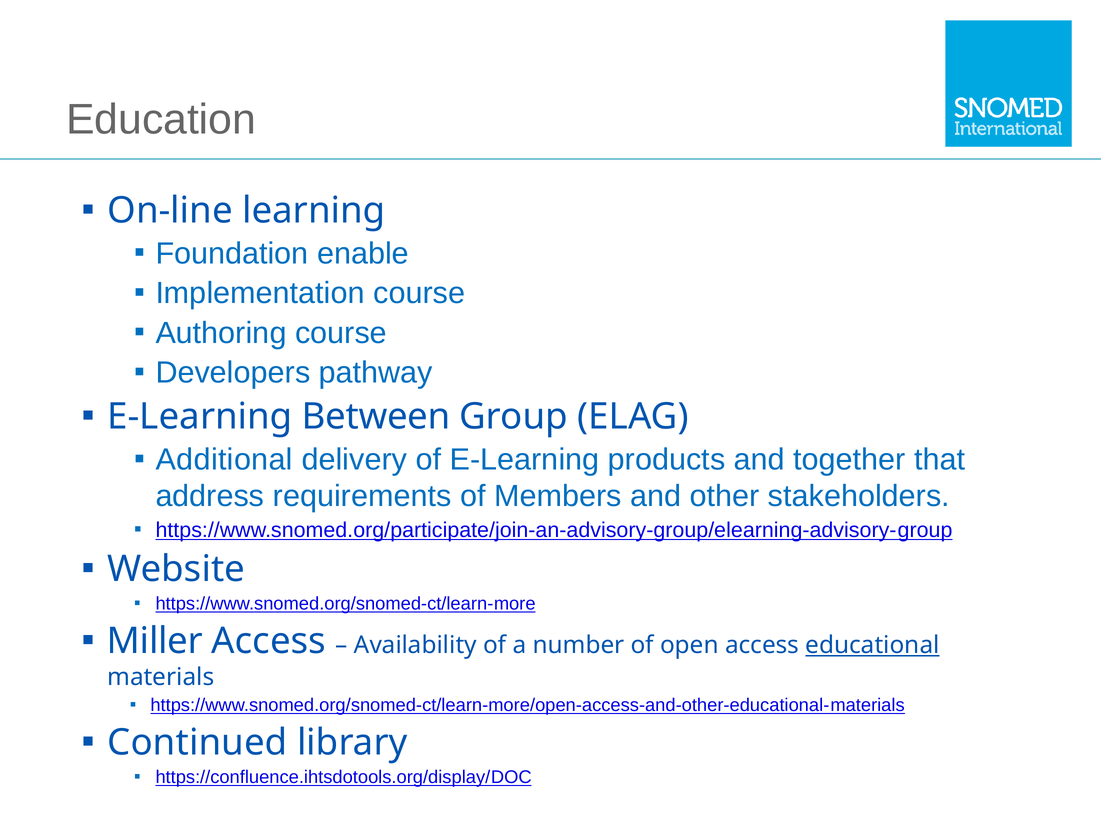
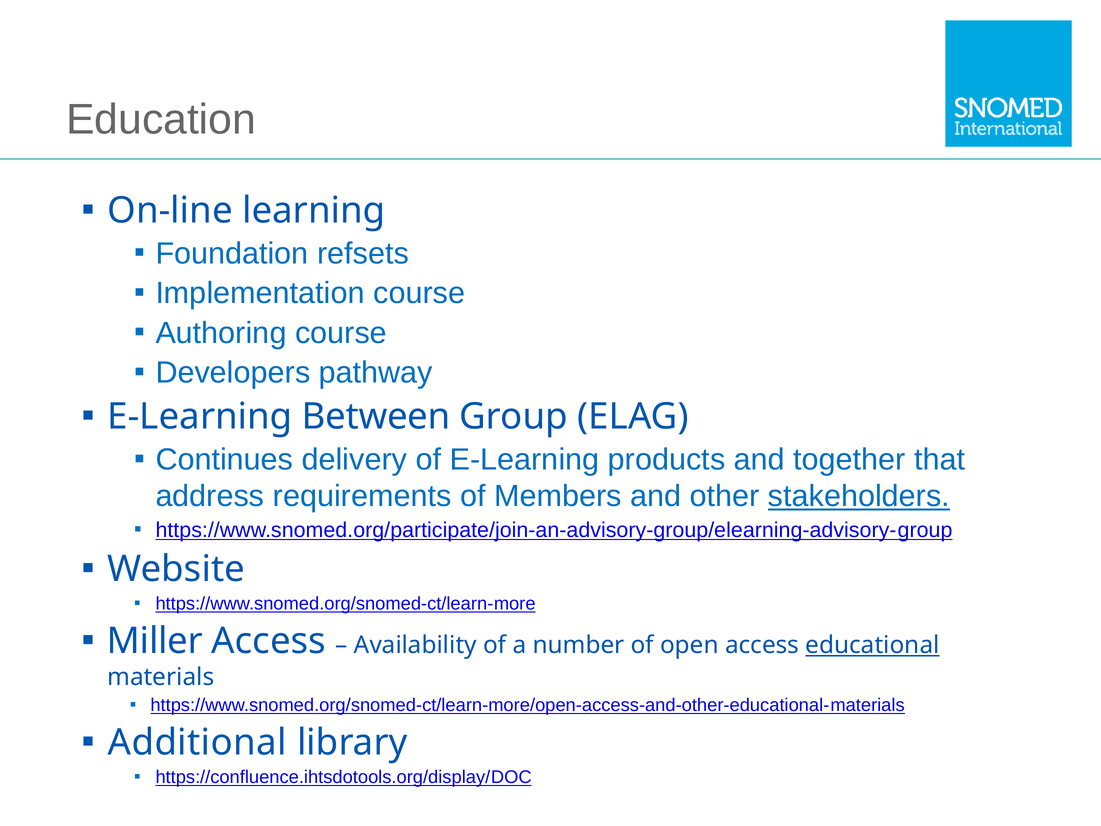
enable: enable -> refsets
Additional: Additional -> Continues
stakeholders underline: none -> present
Continued: Continued -> Additional
